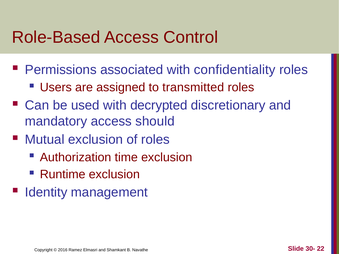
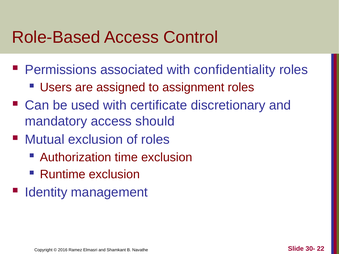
transmitted: transmitted -> assignment
decrypted: decrypted -> certificate
